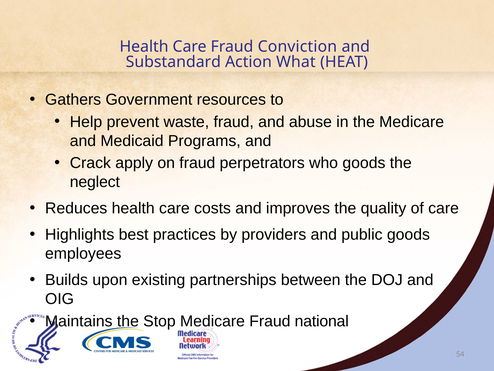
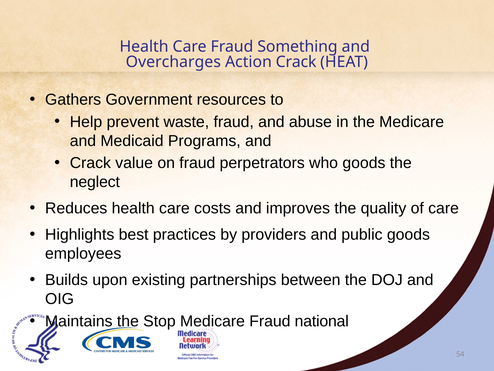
Conviction: Conviction -> Something
Substandard: Substandard -> Overcharges
Action What: What -> Crack
apply: apply -> value
